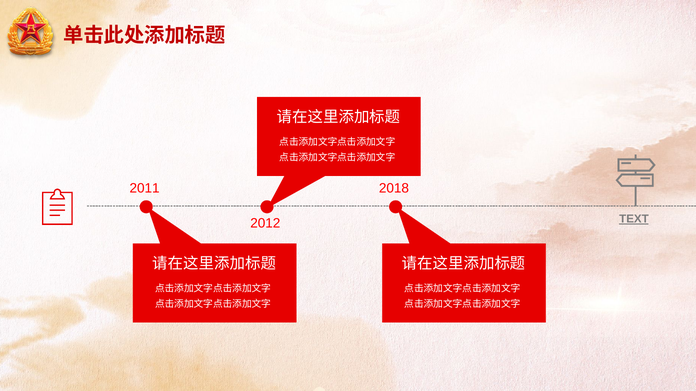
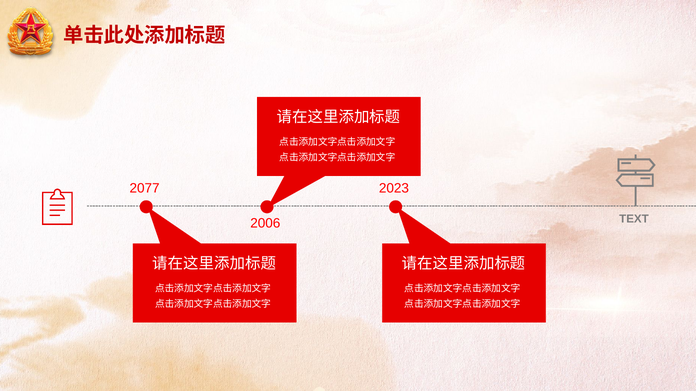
2011: 2011 -> 2077
2018: 2018 -> 2023
TEXT underline: present -> none
2012: 2012 -> 2006
